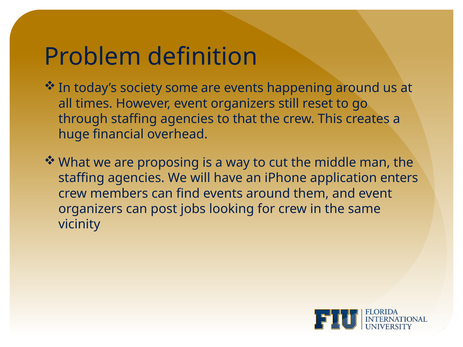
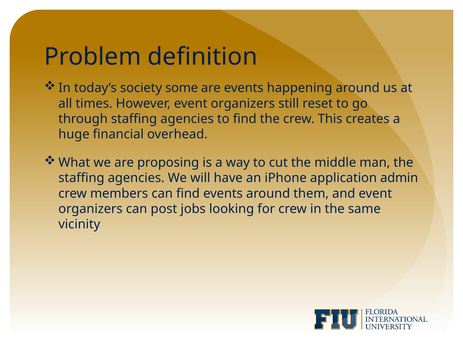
to that: that -> find
enters: enters -> admin
